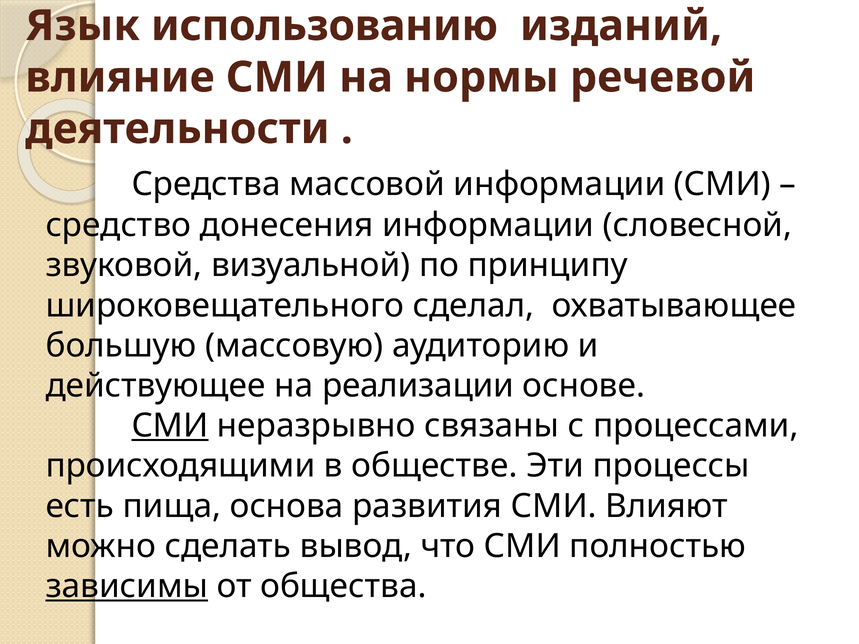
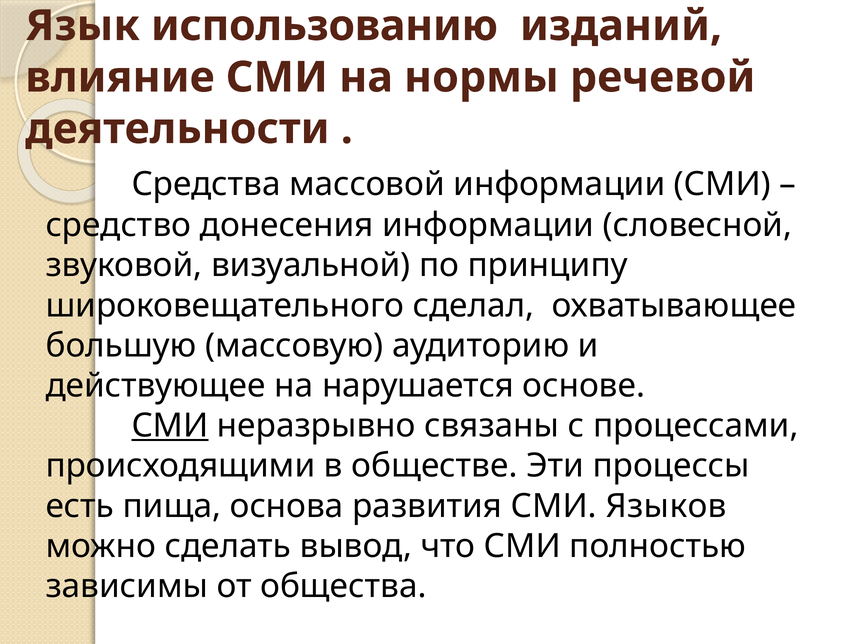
реализации: реализации -> нарушается
Влияют: Влияют -> Языков
зависимы underline: present -> none
